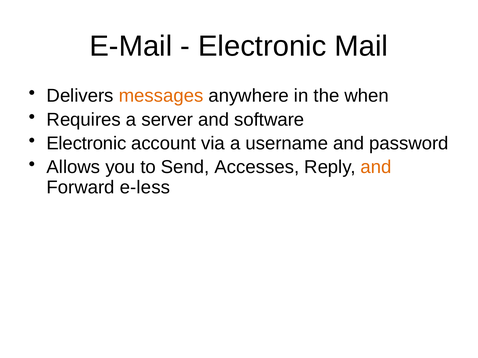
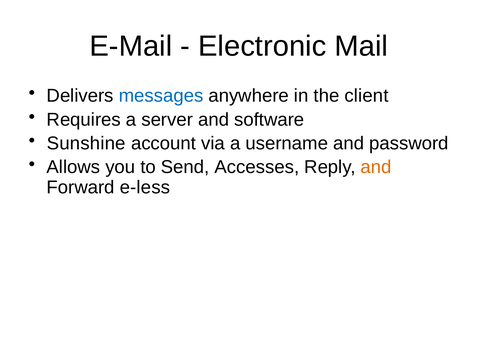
messages colour: orange -> blue
when: when -> client
Electronic at (86, 144): Electronic -> Sunshine
